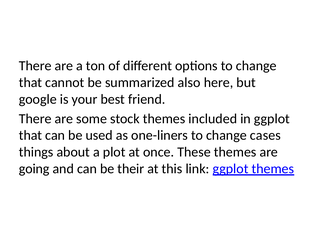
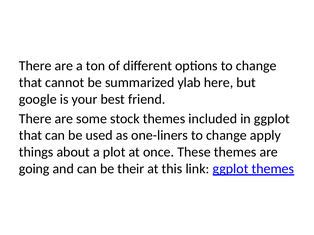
also: also -> ylab
cases: cases -> apply
